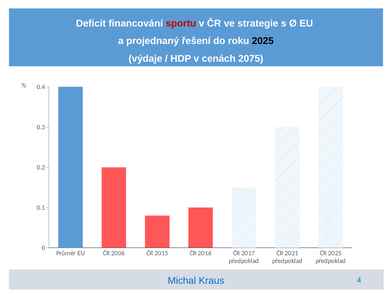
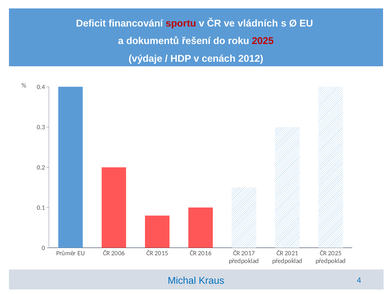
strategie: strategie -> vládních
projednaný: projednaný -> dokumentů
2025 at (263, 41) colour: black -> red
2075: 2075 -> 2012
